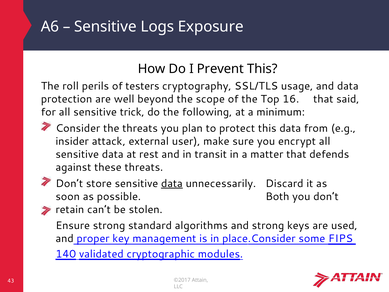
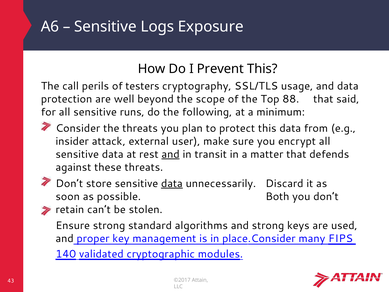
roll: roll -> call
16: 16 -> 88
trick: trick -> runs
and at (171, 154) underline: none -> present
some: some -> many
